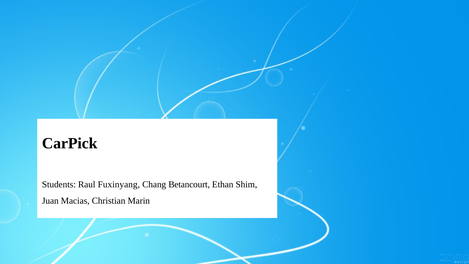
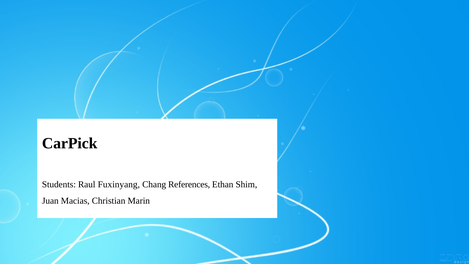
Betancourt: Betancourt -> References
